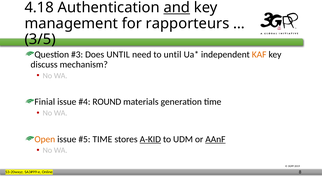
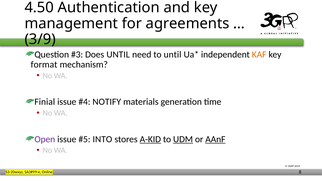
4.18: 4.18 -> 4.50
and underline: present -> none
rapporteurs: rapporteurs -> agreements
3/5: 3/5 -> 3/9
discuss: discuss -> format
ROUND: ROUND -> NOTIFY
Open colour: orange -> purple
TIME at (102, 139): TIME -> INTO
UDM underline: none -> present
